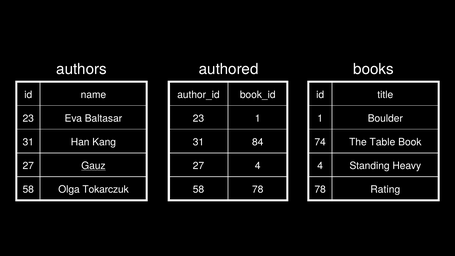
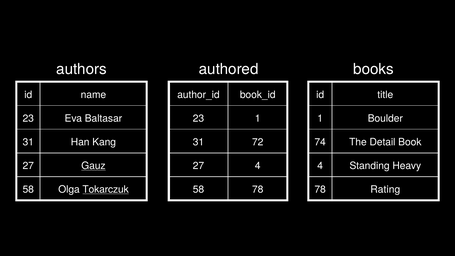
84: 84 -> 72
Table: Table -> Detail
Tokarczuk underline: none -> present
